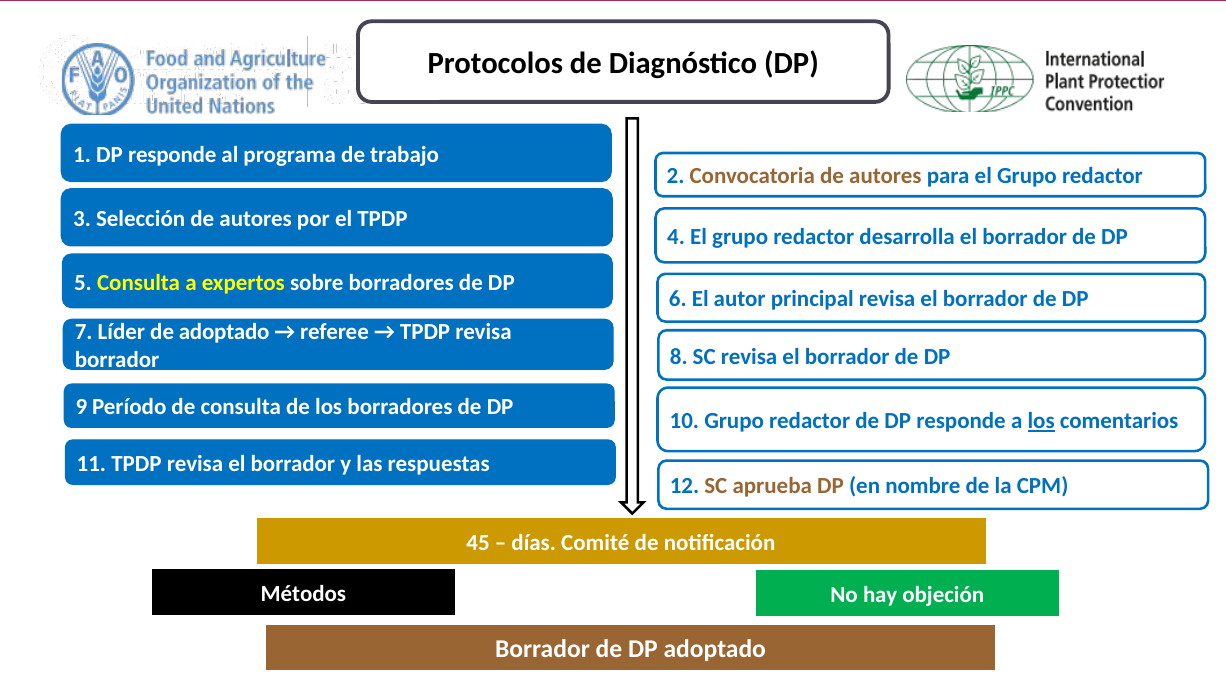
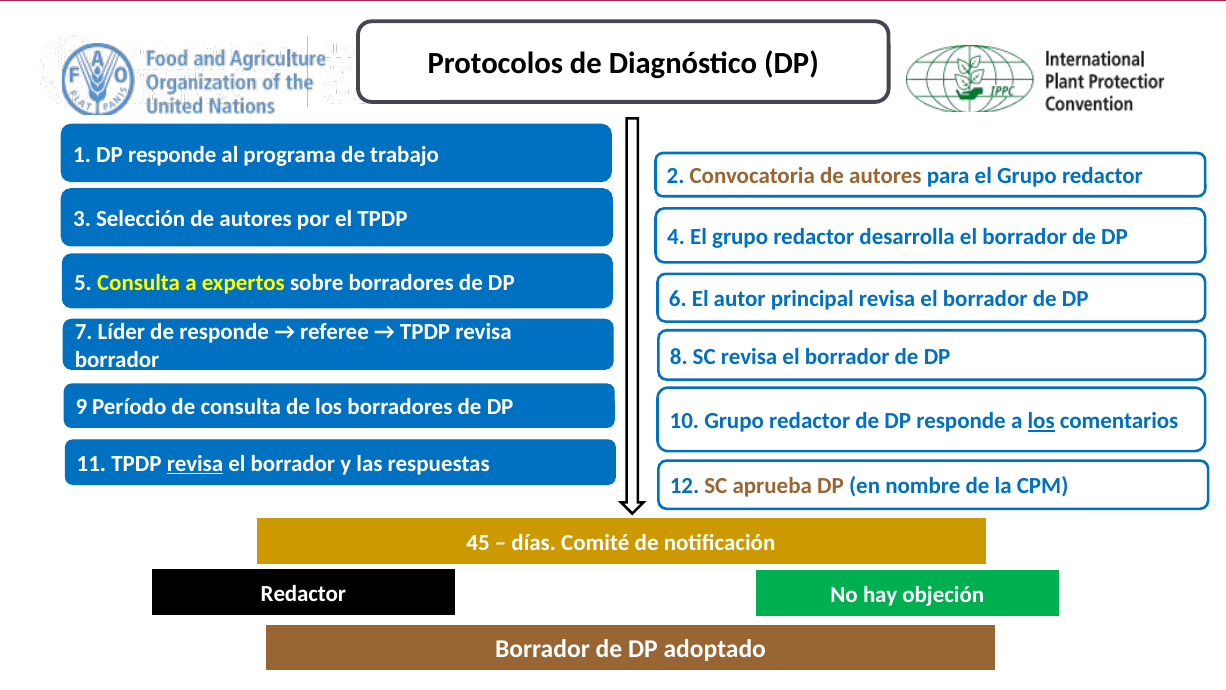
de adoptado: adoptado -> responde
revisa at (195, 463) underline: none -> present
Métodos at (303, 593): Métodos -> Redactor
